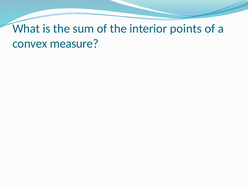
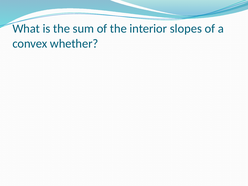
points: points -> slopes
measure: measure -> whether
